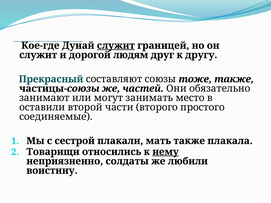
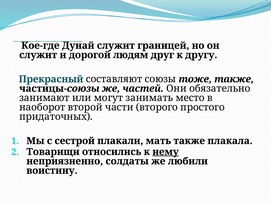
служит at (116, 46) underline: present -> none
оставили: оставили -> наоборот
соединяемые: соединяемые -> придаточных
